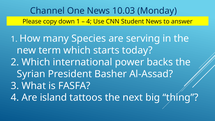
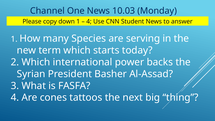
island: island -> cones
